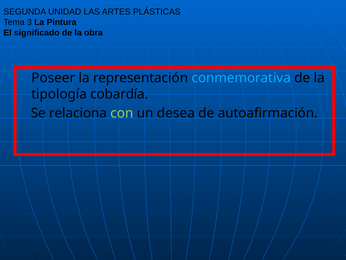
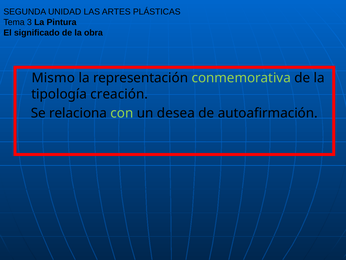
Poseer: Poseer -> Mismo
conmemorativa colour: light blue -> light green
cobardía: cobardía -> creación
